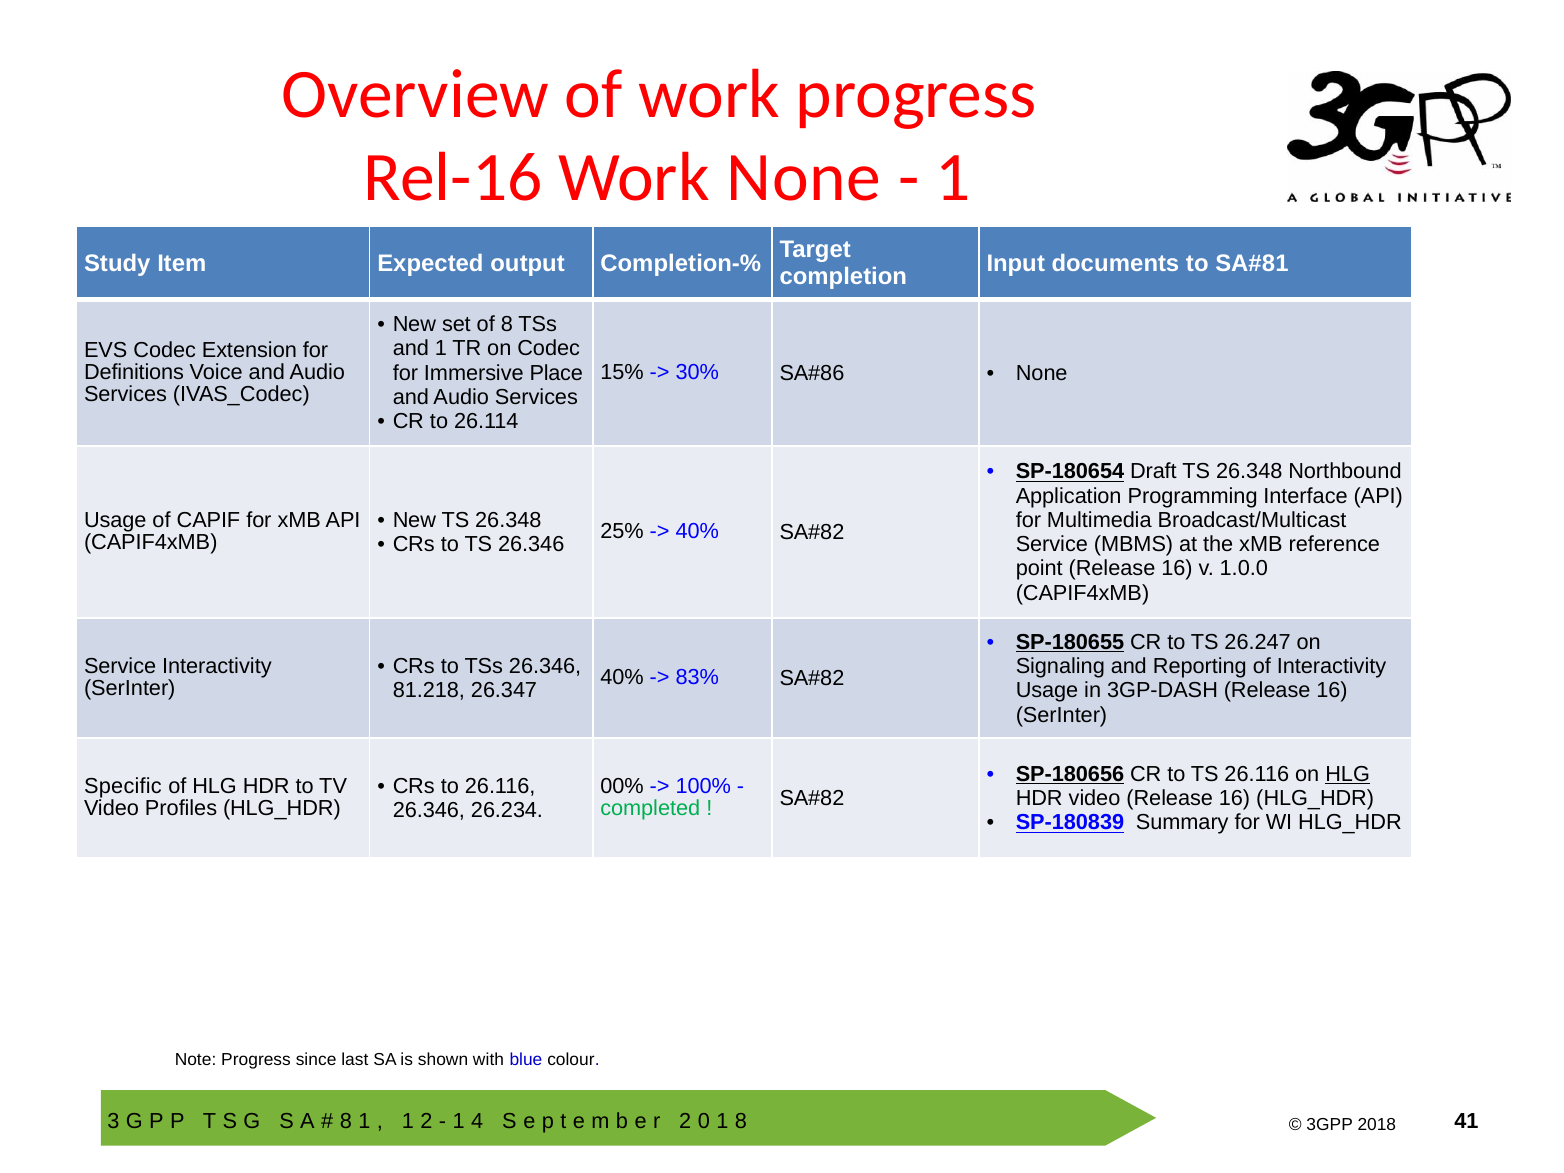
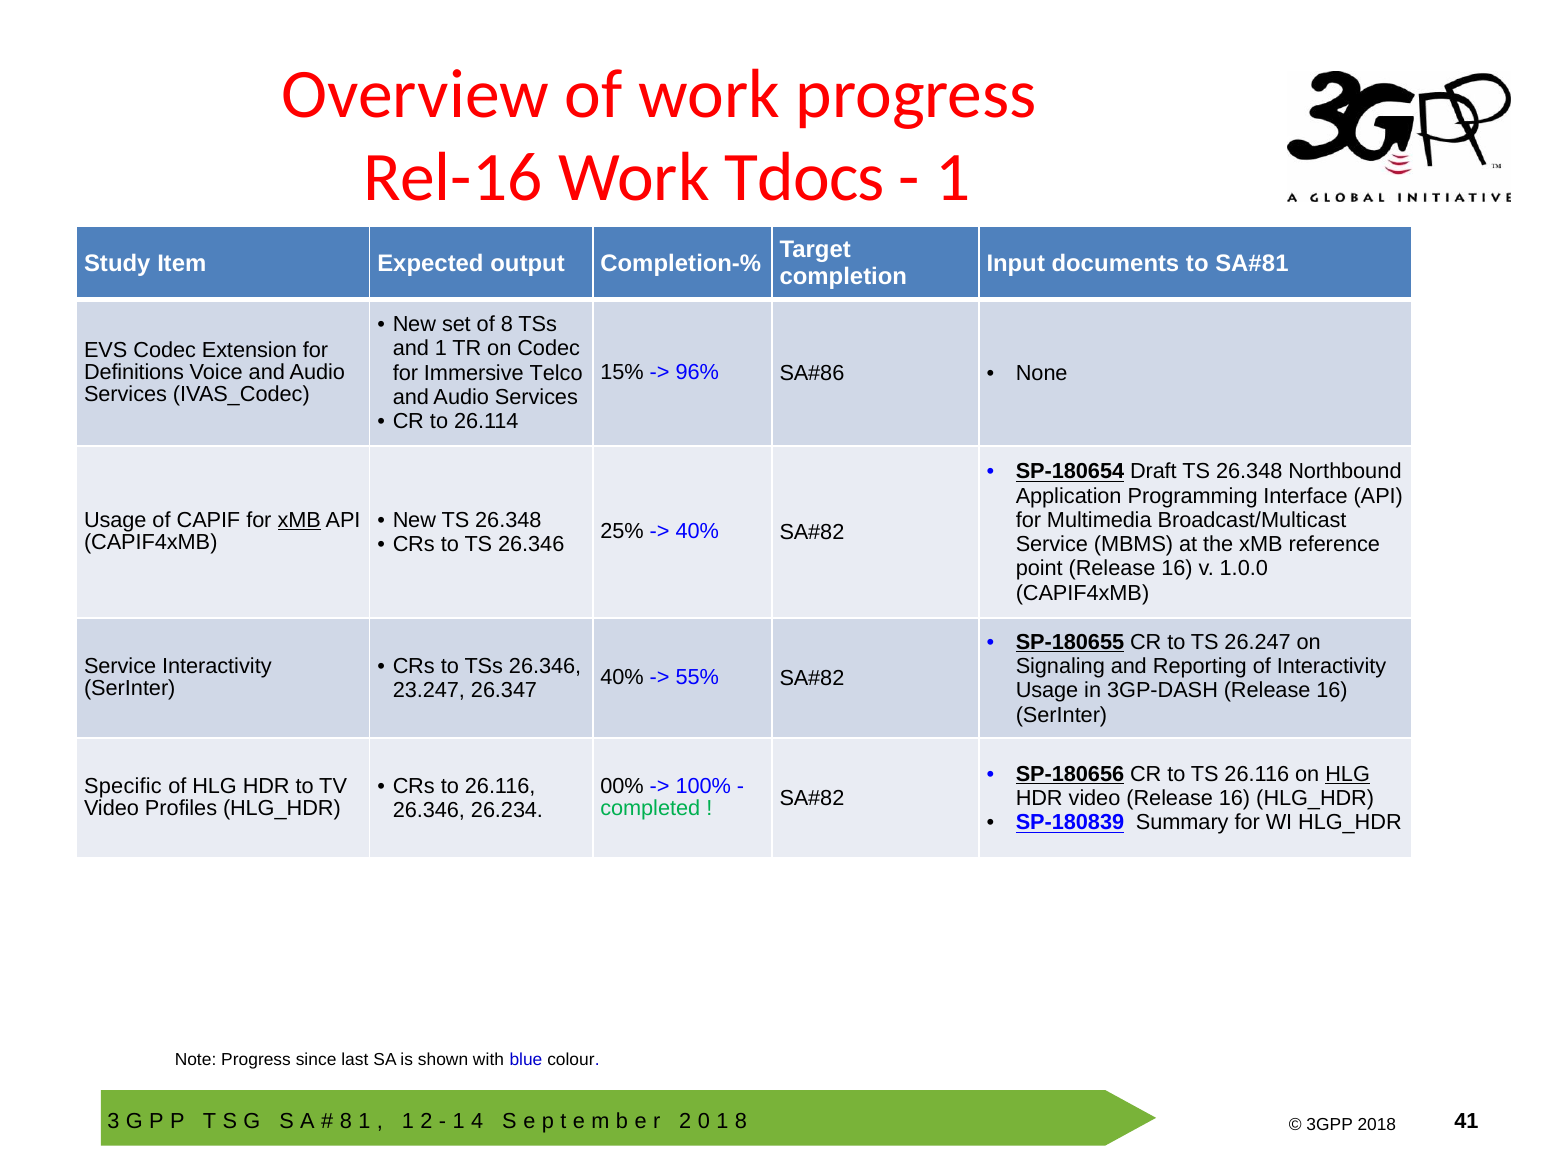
Work None: None -> Tdocs
30%: 30% -> 96%
Place: Place -> Telco
xMB at (299, 520) underline: none -> present
83%: 83% -> 55%
81.218: 81.218 -> 23.247
